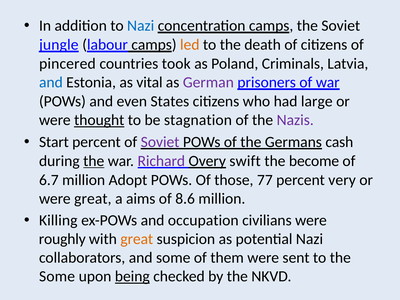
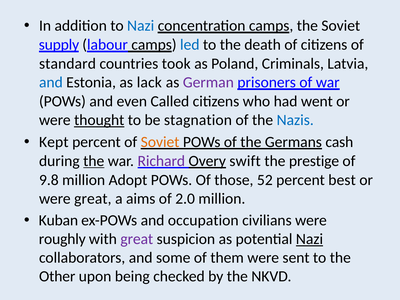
jungle: jungle -> supply
led colour: orange -> blue
pincered: pincered -> standard
vital: vital -> lack
States: States -> Called
large: large -> went
Nazis colour: purple -> blue
Start: Start -> Kept
Soviet at (160, 142) colour: purple -> orange
become: become -> prestige
6.7: 6.7 -> 9.8
77: 77 -> 52
very: very -> best
8.6: 8.6 -> 2.0
Killing: Killing -> Kuban
great at (137, 239) colour: orange -> purple
Nazi at (309, 239) underline: none -> present
Some at (57, 276): Some -> Other
being underline: present -> none
